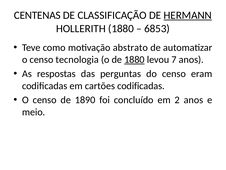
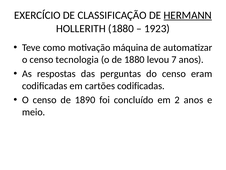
CENTENAS: CENTENAS -> EXERCÍCIO
6853: 6853 -> 1923
abstrato: abstrato -> máquina
1880 at (134, 59) underline: present -> none
